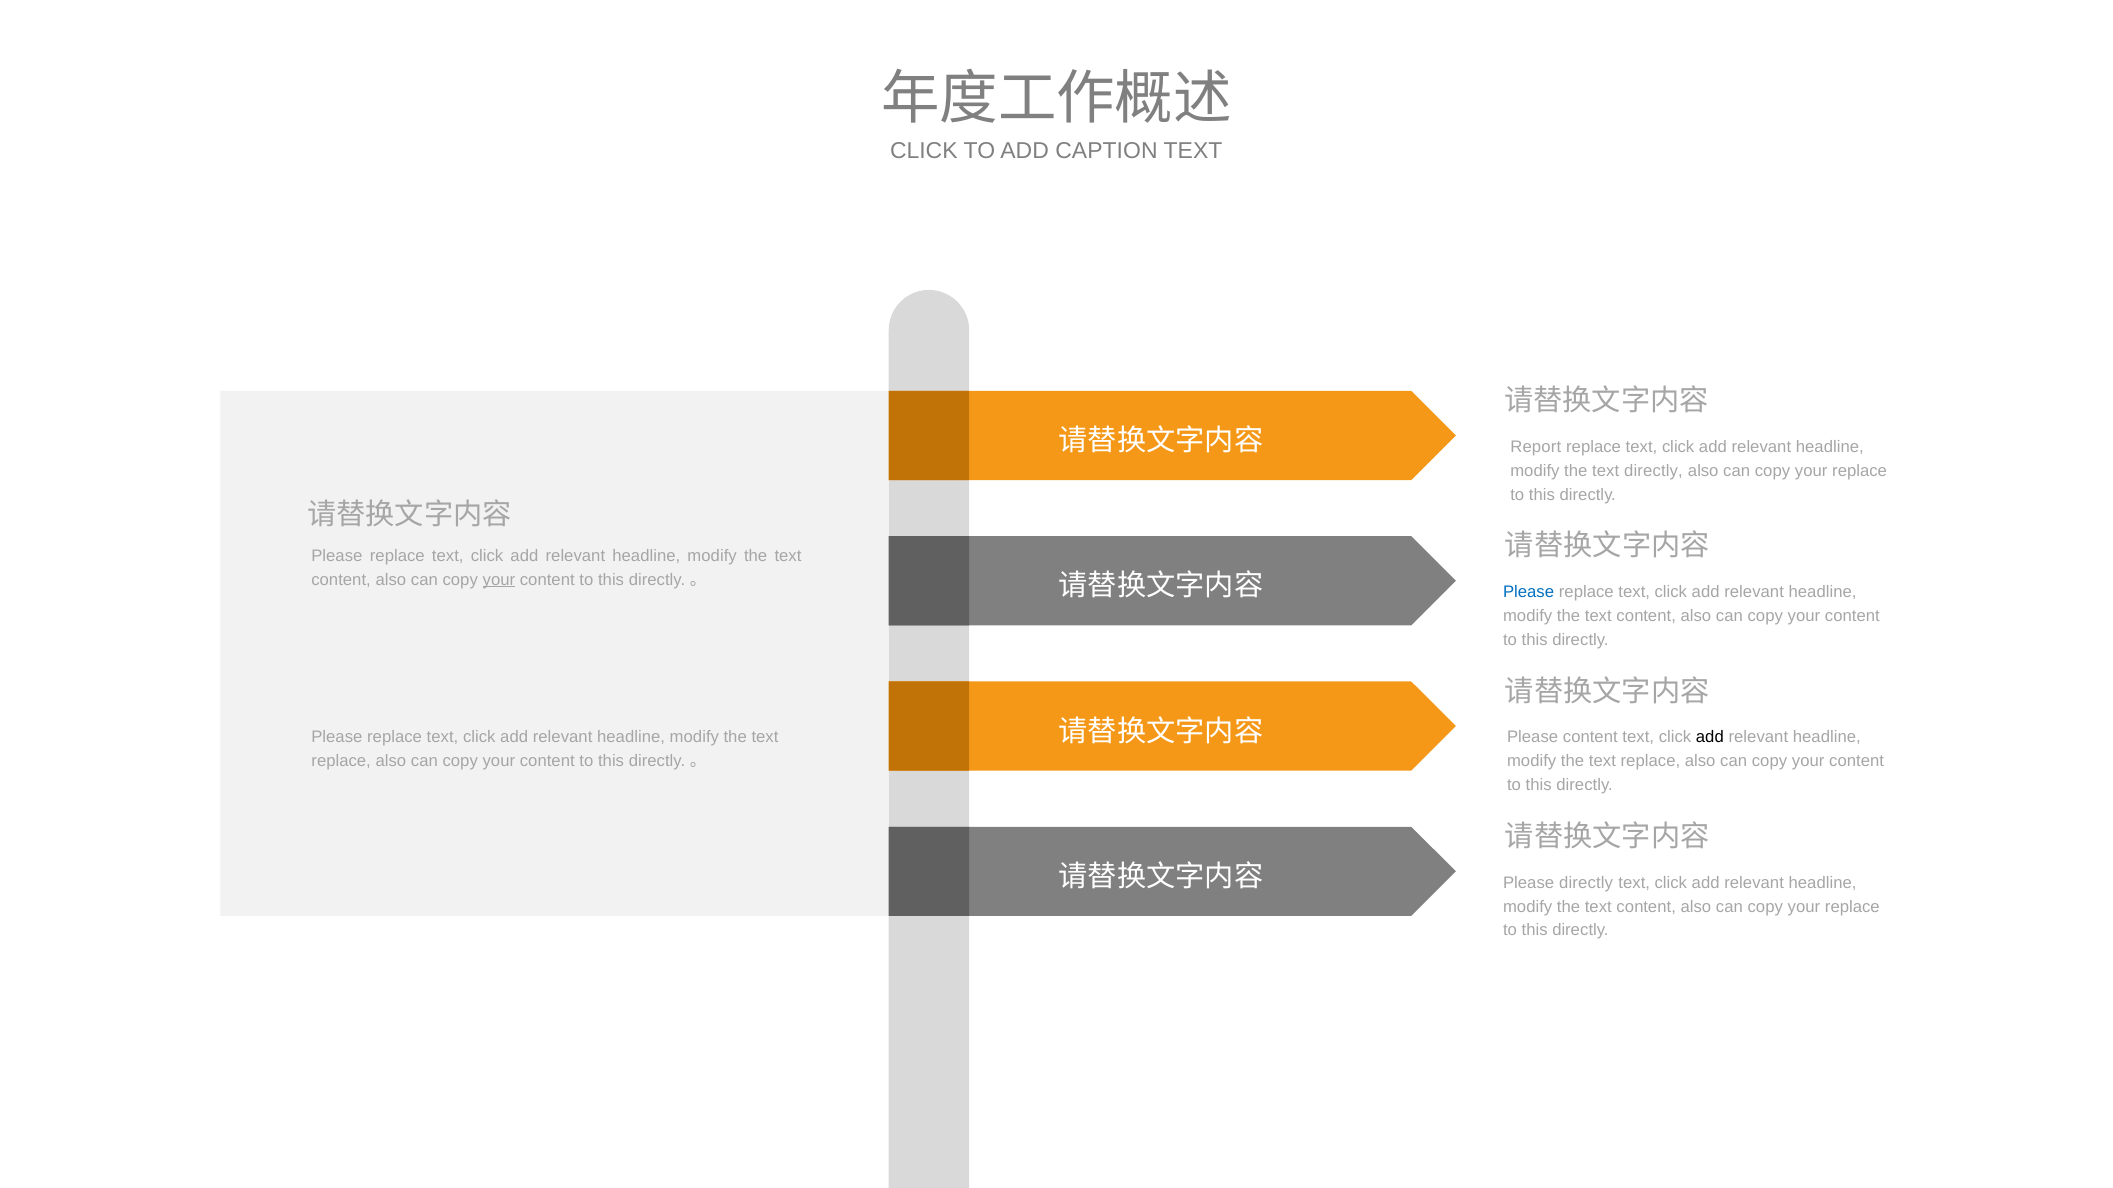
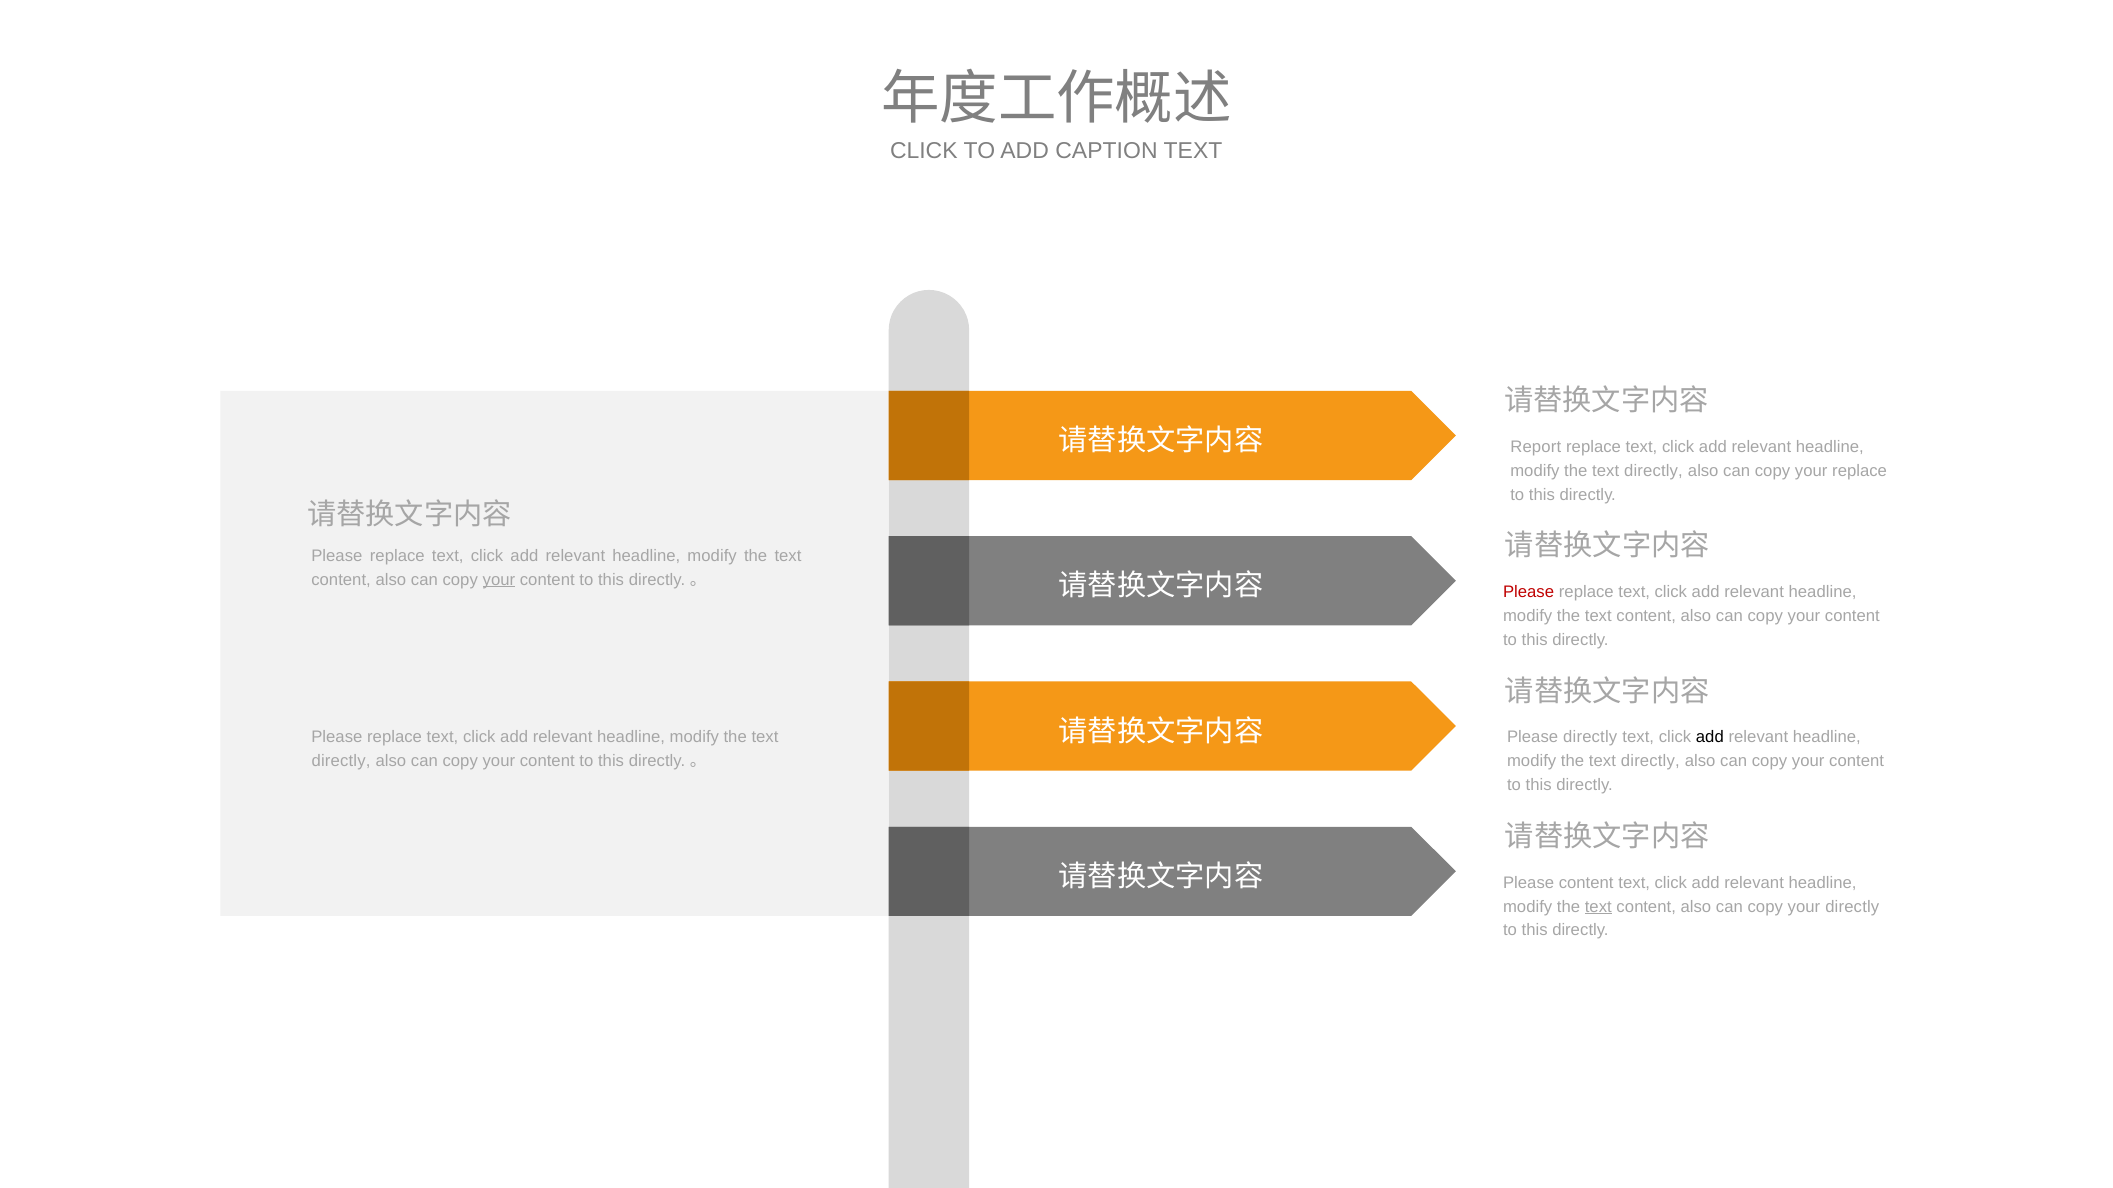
Please at (1529, 592) colour: blue -> red
Please content: content -> directly
replace at (341, 761): replace -> directly
replace at (1650, 762): replace -> directly
Please directly: directly -> content
text at (1598, 907) underline: none -> present
replace at (1852, 907): replace -> directly
